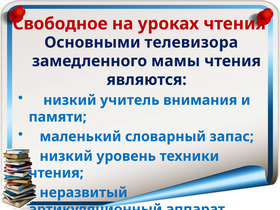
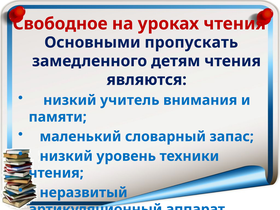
телевизора: телевизора -> пропускать
мамы: мамы -> детям
